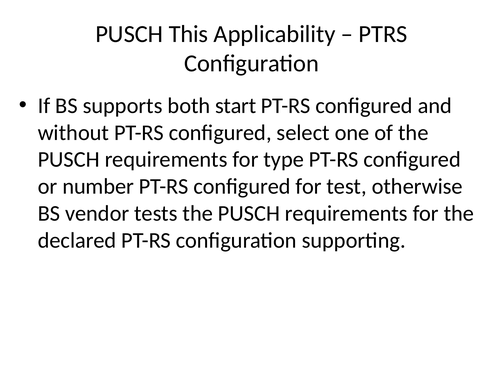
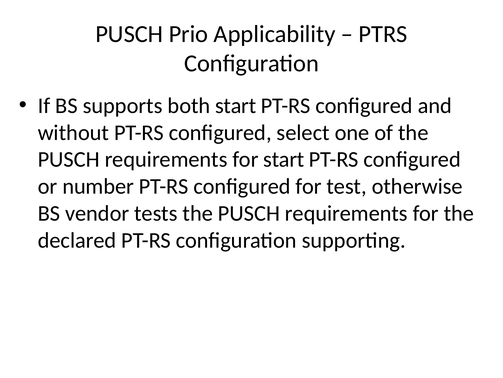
This: This -> Prio
for type: type -> start
